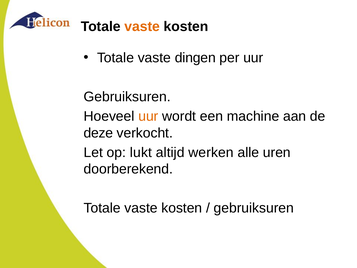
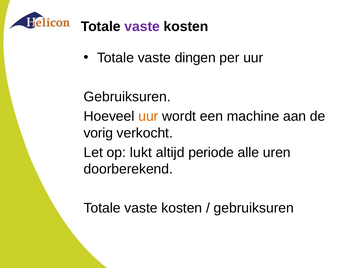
vaste at (142, 27) colour: orange -> purple
deze: deze -> vorig
werken: werken -> periode
